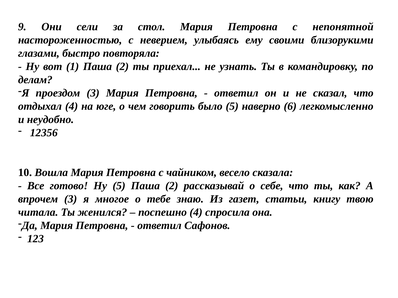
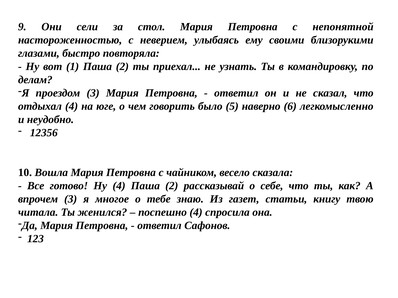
Ну 5: 5 -> 4
